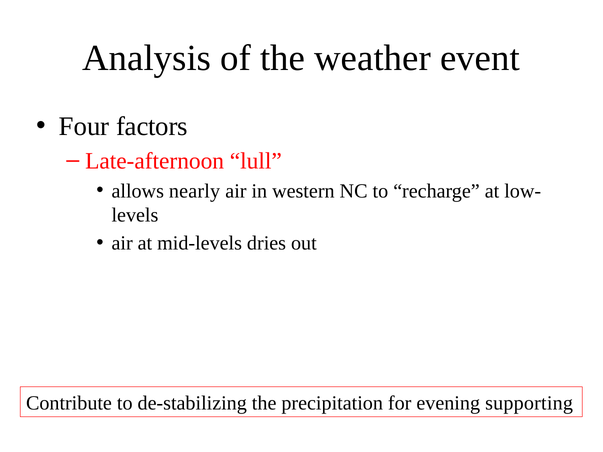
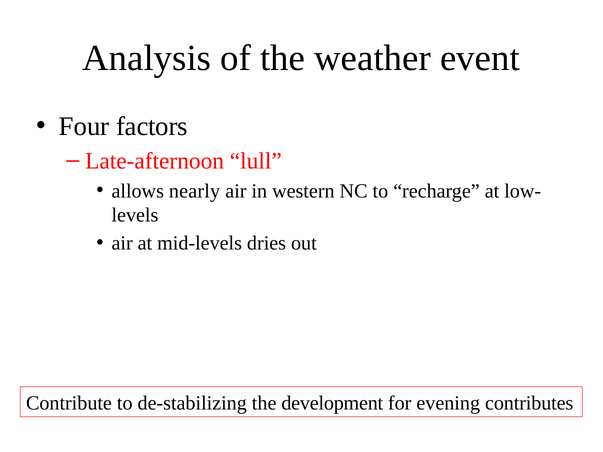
precipitation: precipitation -> development
supporting: supporting -> contributes
